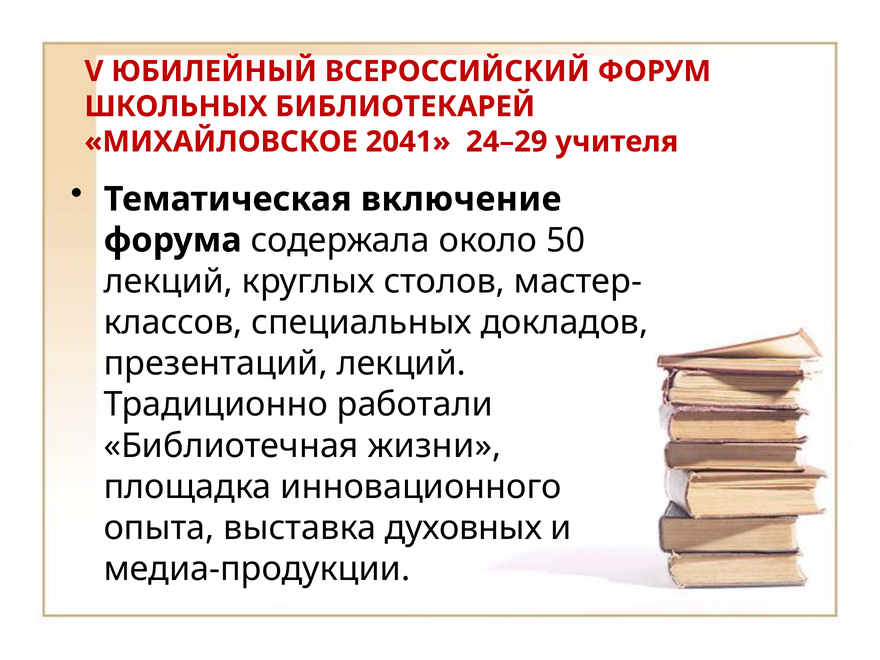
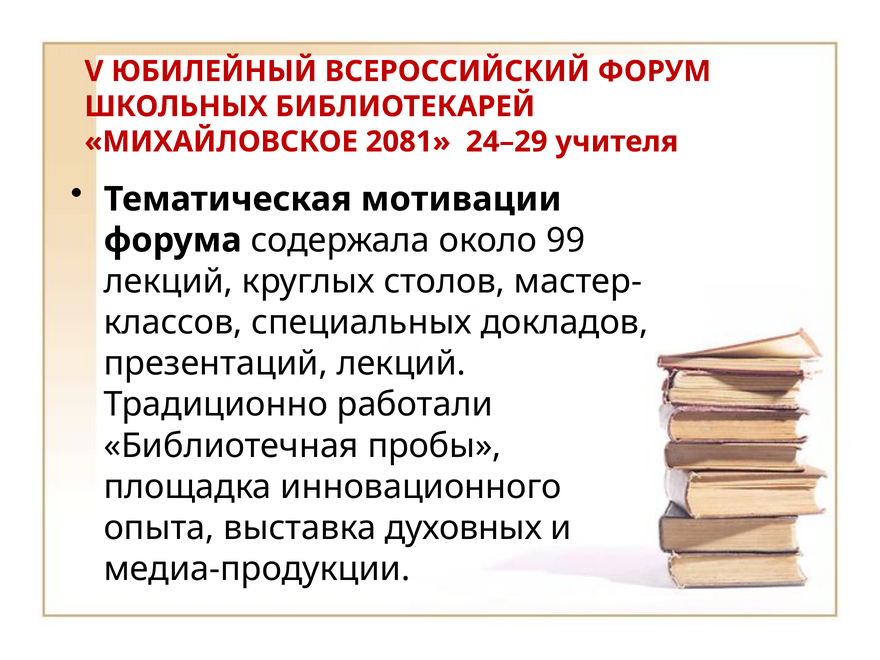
2041: 2041 -> 2081
включение: включение -> мотивации
50: 50 -> 99
жизни: жизни -> пробы
